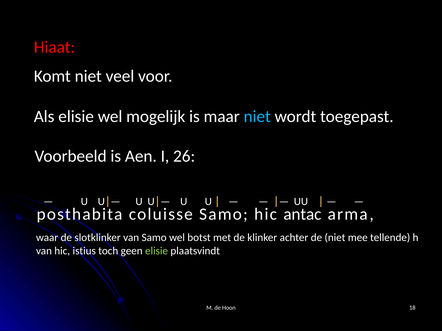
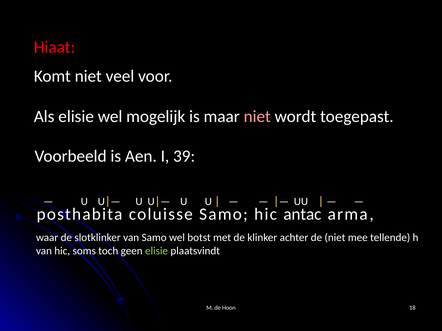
niet at (257, 117) colour: light blue -> pink
26: 26 -> 39
istius: istius -> soms
